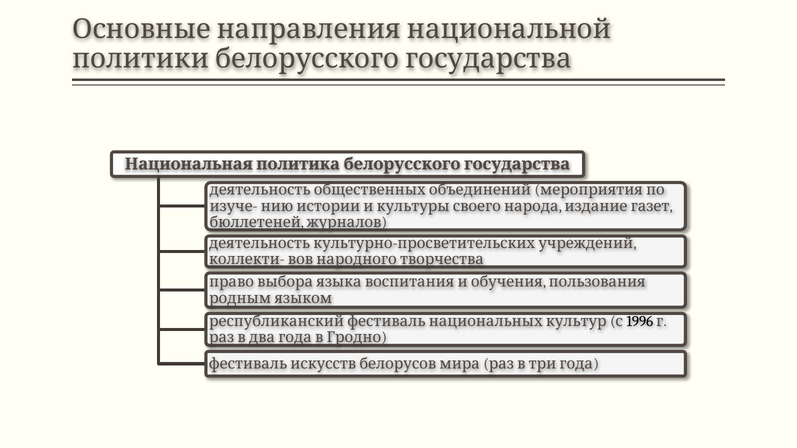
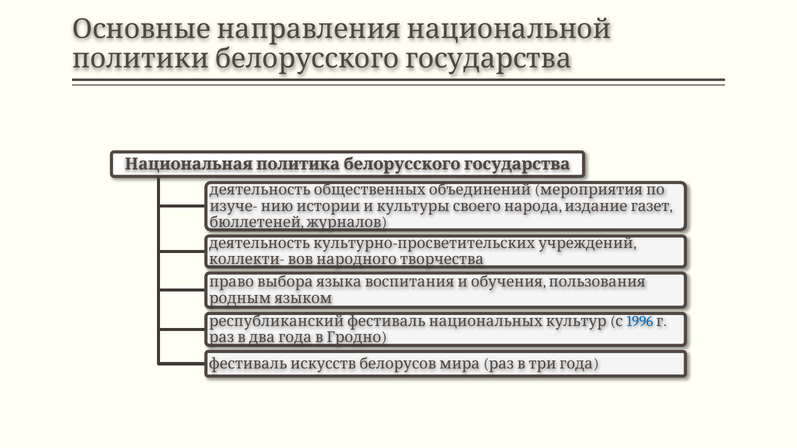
1996 colour: black -> blue
